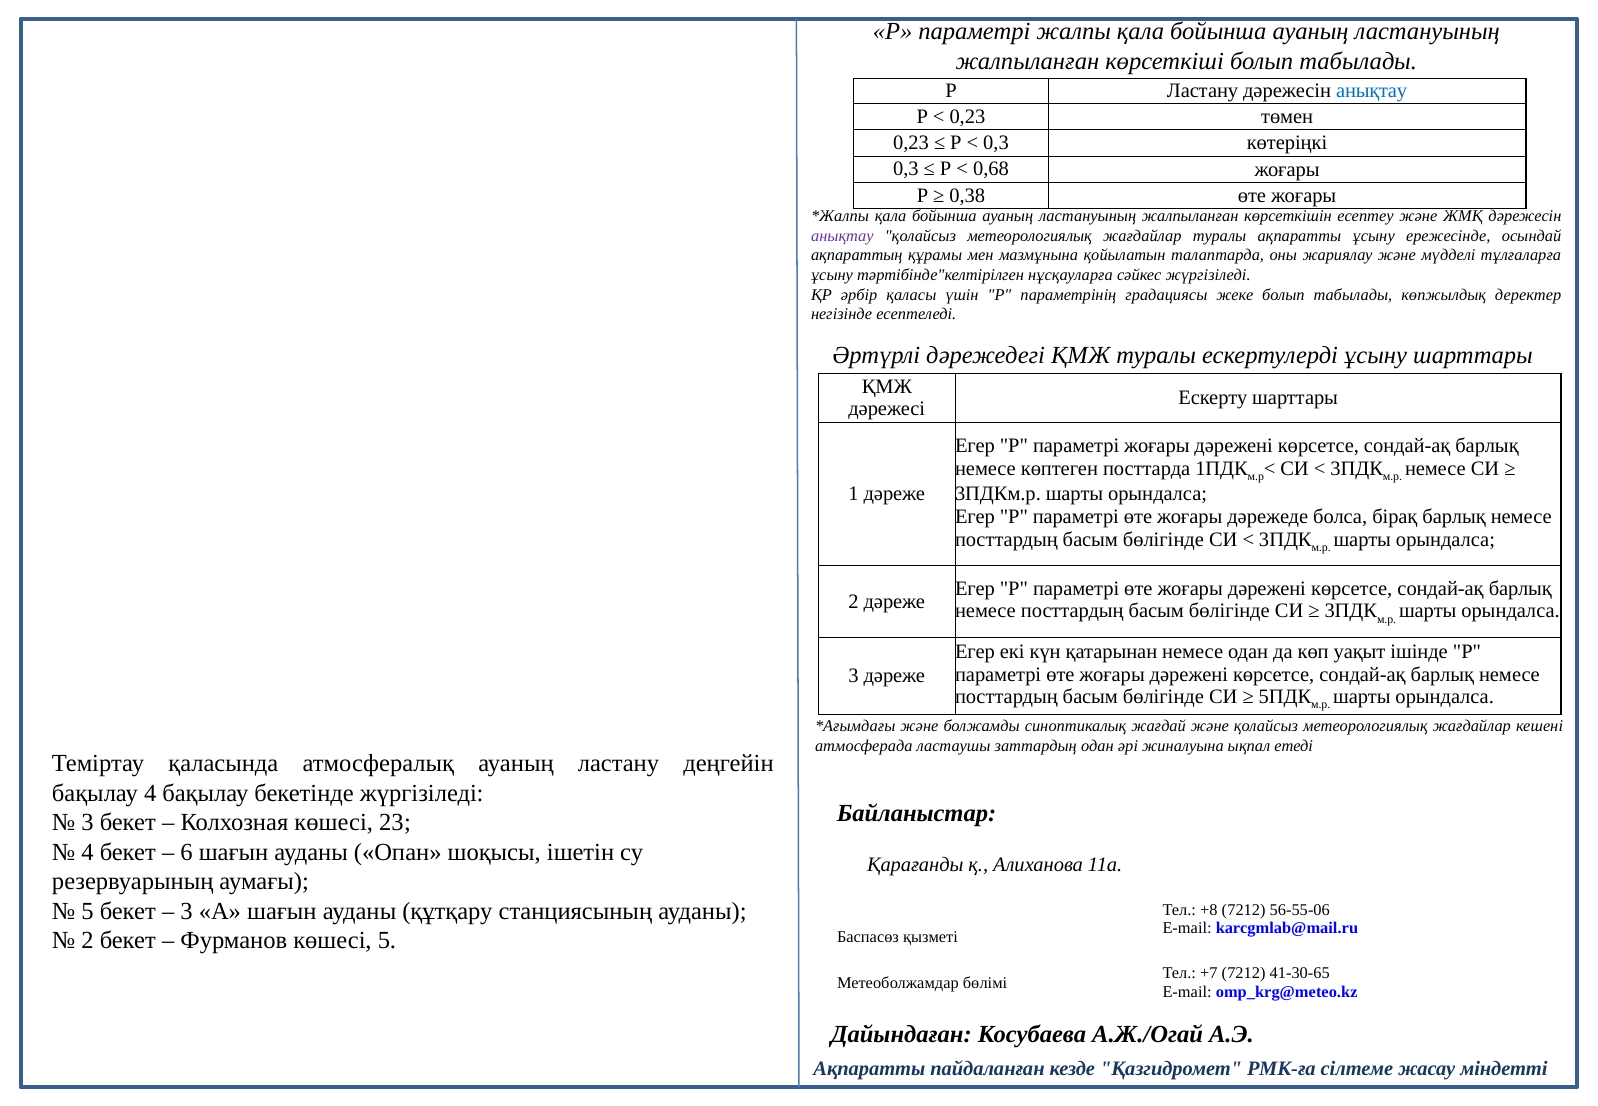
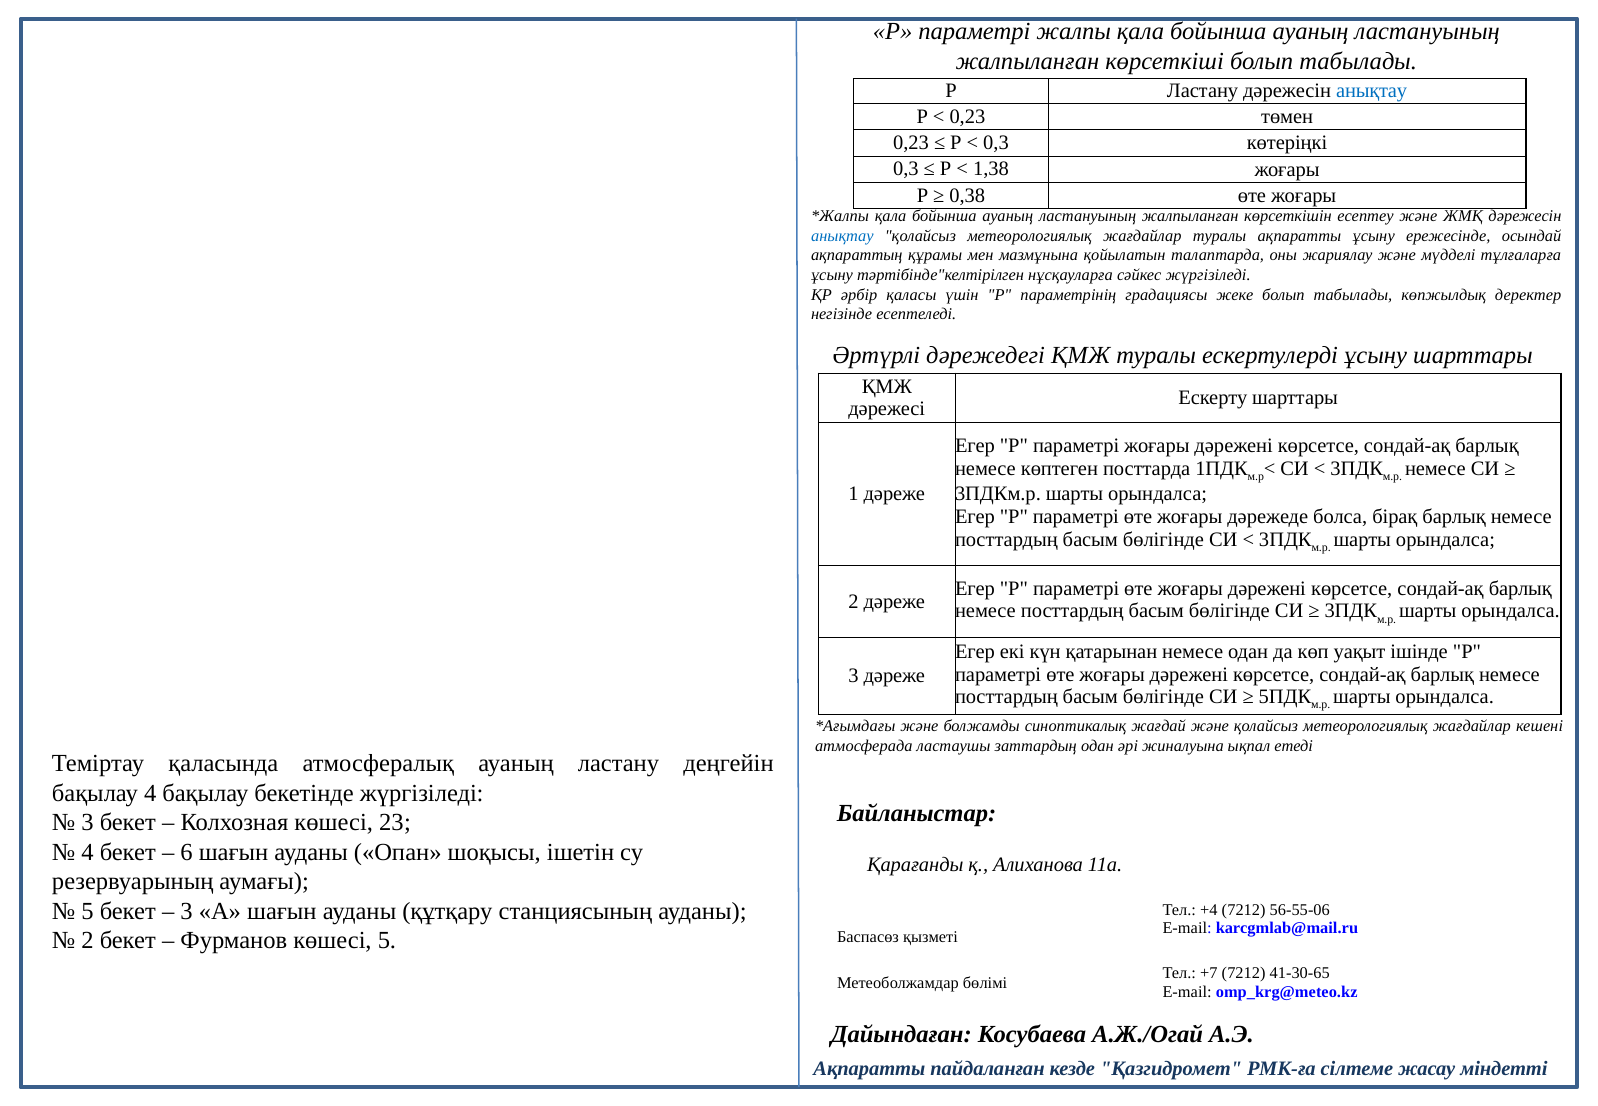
0,68: 0,68 -> 1,38
анықтау at (842, 236) colour: purple -> blue
+8: +8 -> +4
